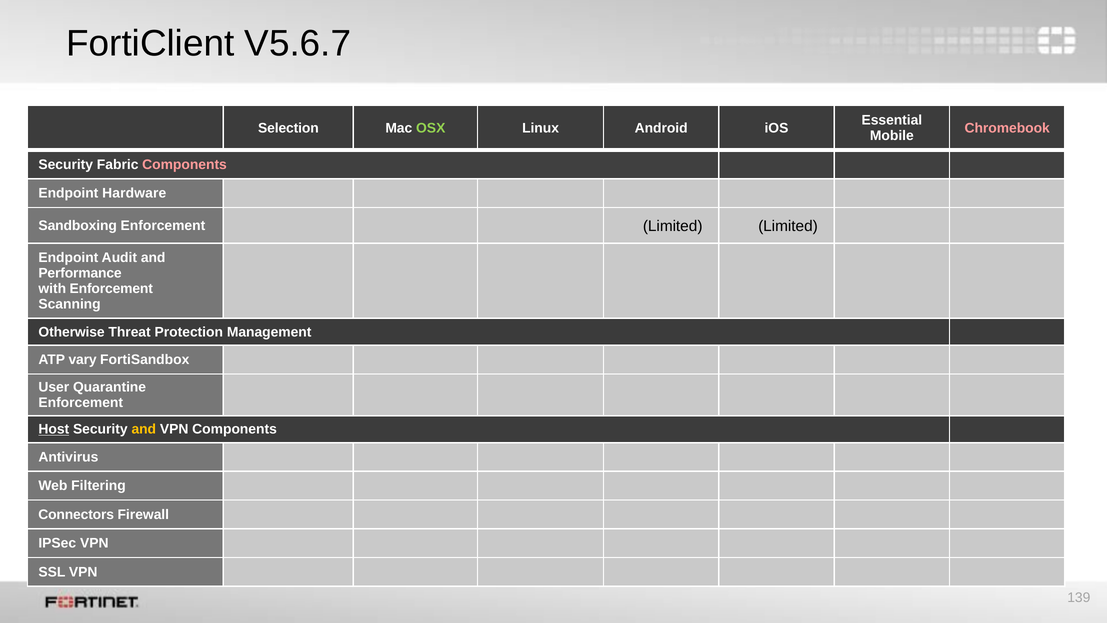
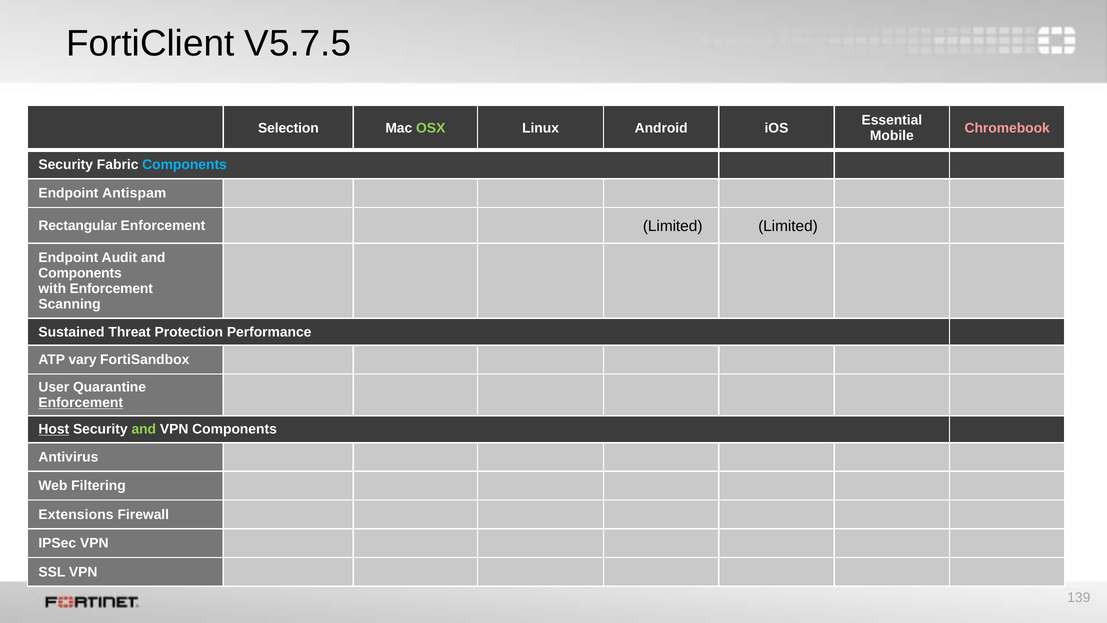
V5.6.7: V5.6.7 -> V5.7.5
Components at (185, 165) colour: pink -> light blue
Hardware: Hardware -> Antispam
Sandboxing: Sandboxing -> Rectangular
Performance at (80, 273): Performance -> Components
Otherwise: Otherwise -> Sustained
Management: Management -> Performance
Enforcement at (81, 403) underline: none -> present
and at (144, 429) colour: yellow -> light green
Connectors: Connectors -> Extensions
